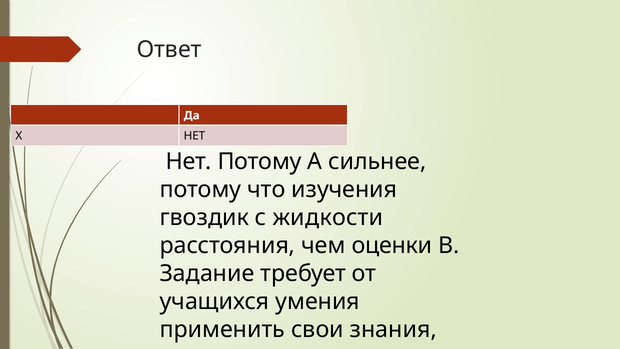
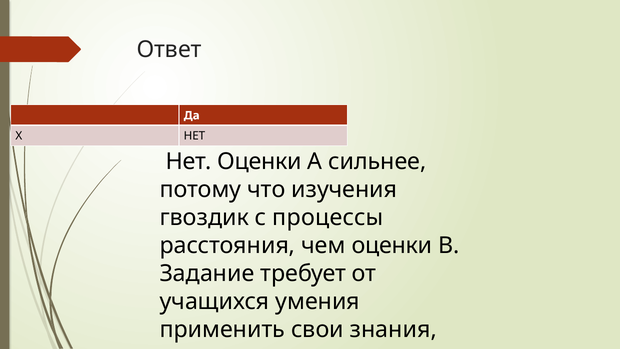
Нет Потому: Потому -> Оценки
жидкости: жидкости -> процессы
